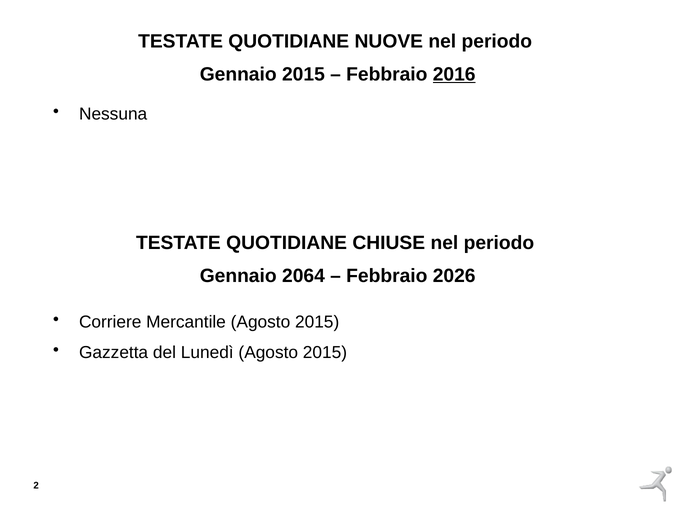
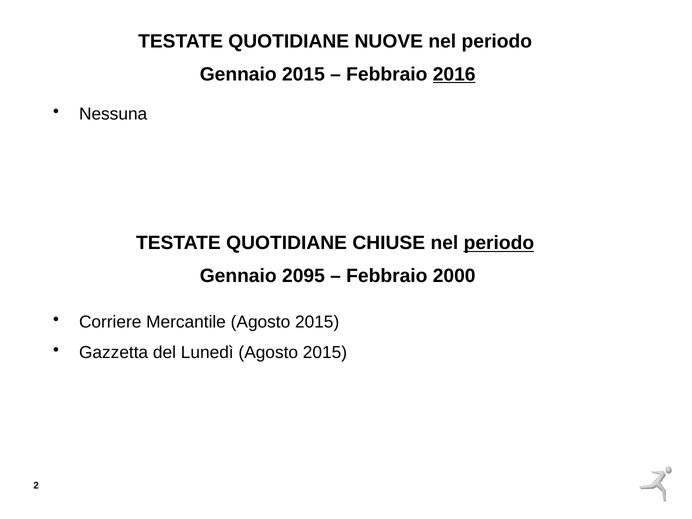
periodo at (499, 243) underline: none -> present
2064: 2064 -> 2095
2026: 2026 -> 2000
